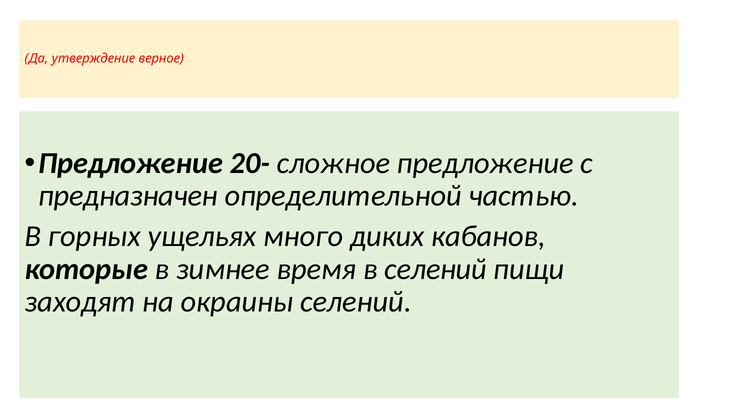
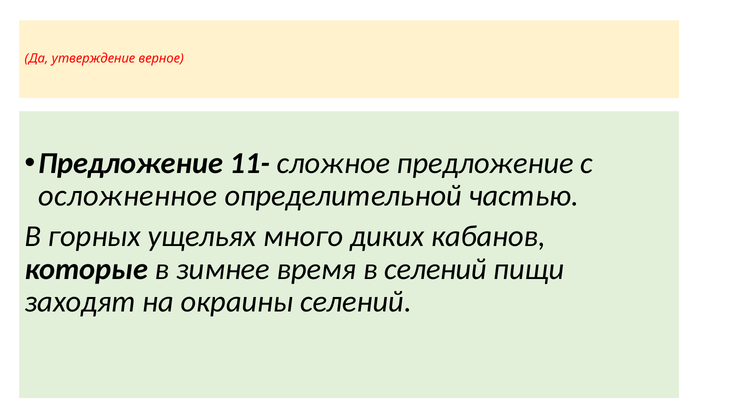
20-: 20- -> 11-
предназначен: предназначен -> осложненное
